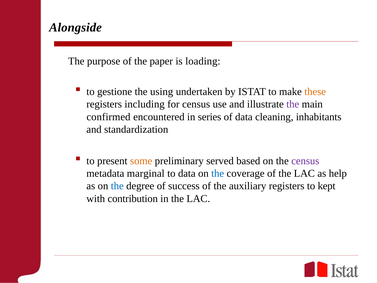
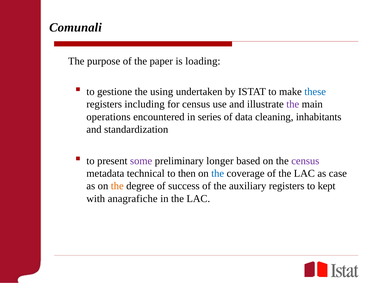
Alongside: Alongside -> Comunali
these colour: orange -> blue
confirmed: confirmed -> operations
some colour: orange -> purple
served: served -> longer
marginal: marginal -> technical
to data: data -> then
help: help -> case
the at (117, 186) colour: blue -> orange
contribution: contribution -> anagrafiche
